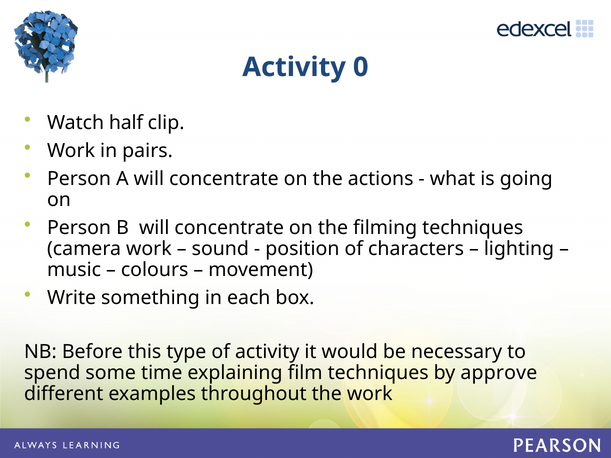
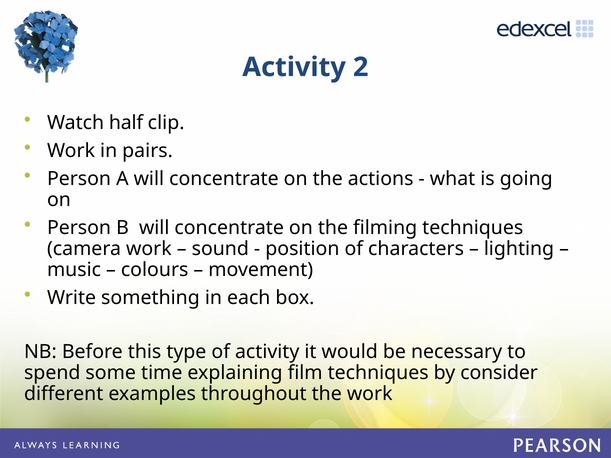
0: 0 -> 2
approve: approve -> consider
